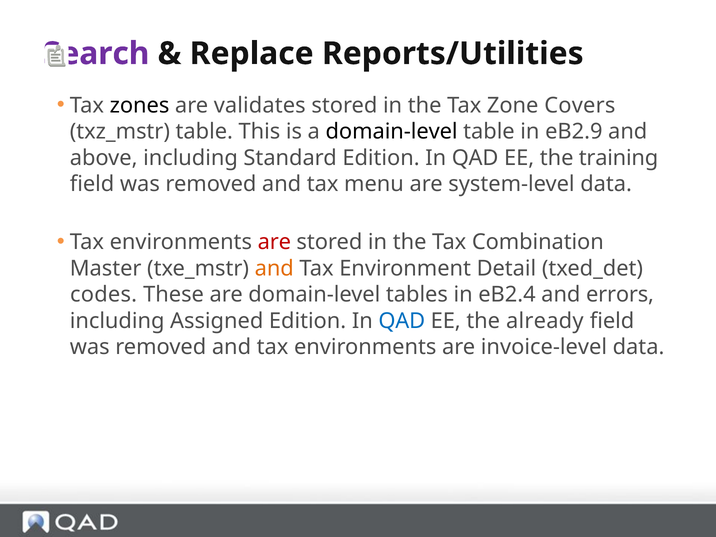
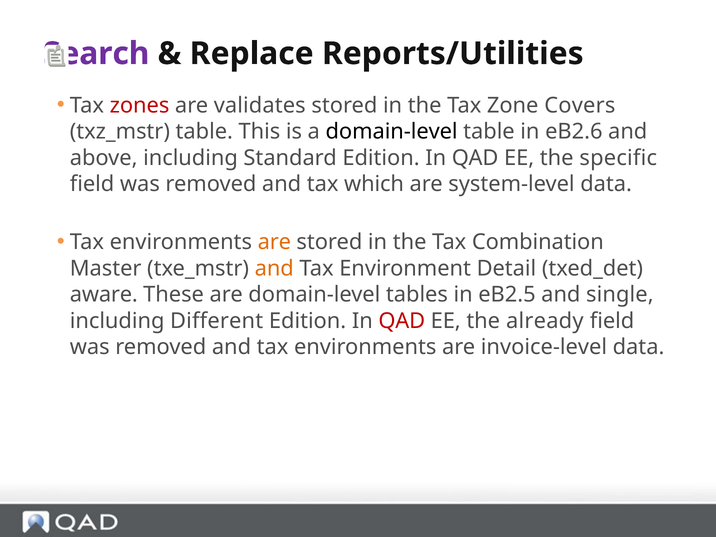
zones colour: black -> red
eB2.9: eB2.9 -> eB2.6
training: training -> specific
menu: menu -> which
are at (274, 242) colour: red -> orange
codes: codes -> aware
eB2.4: eB2.4 -> eB2.5
errors: errors -> single
Assigned: Assigned -> Different
QAD at (402, 321) colour: blue -> red
